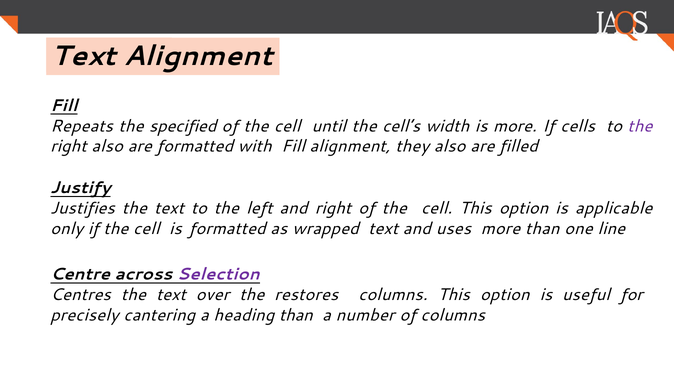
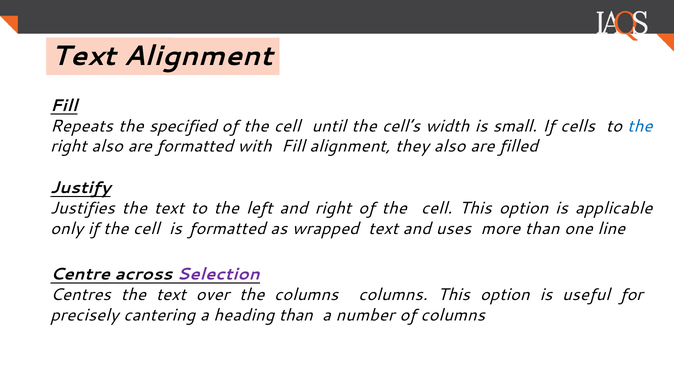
is more: more -> small
the at (640, 126) colour: purple -> blue
the restores: restores -> columns
